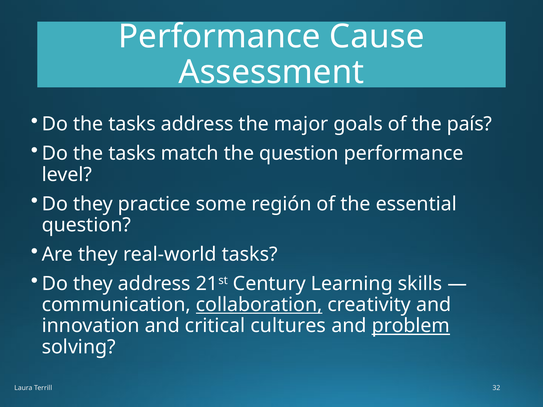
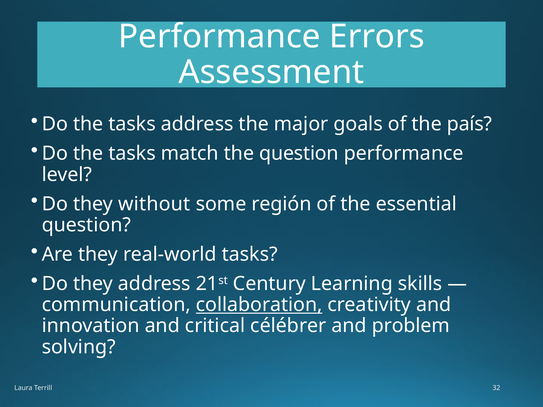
Cause: Cause -> Errors
practice: practice -> without
cultures: cultures -> célébrer
problem underline: present -> none
